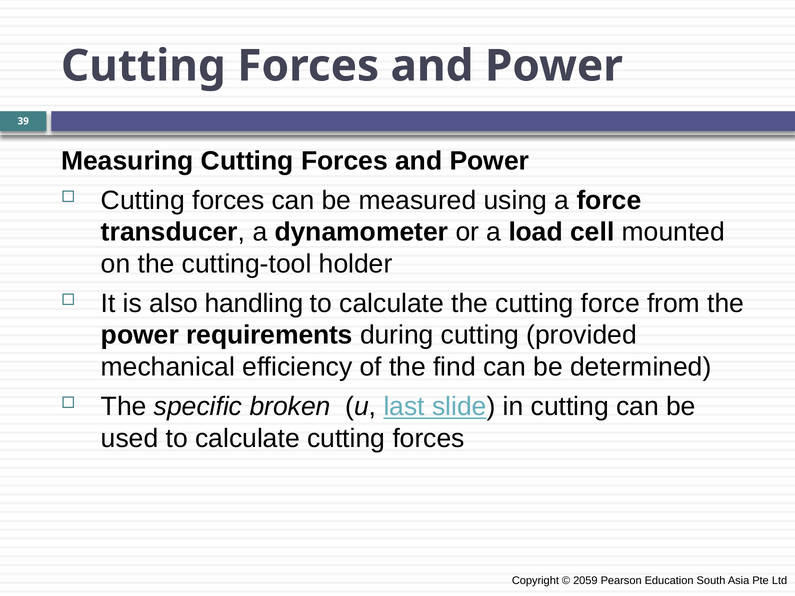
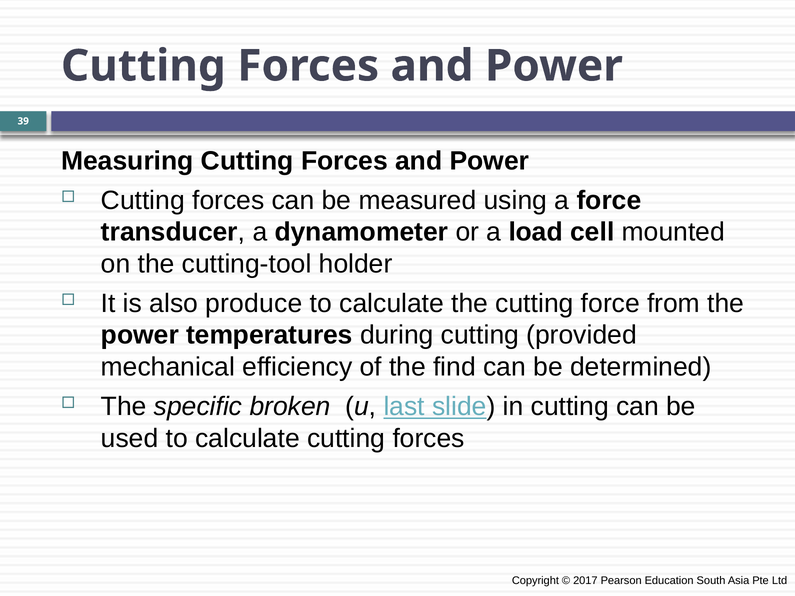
handling: handling -> produce
requirements: requirements -> temperatures
2059: 2059 -> 2017
